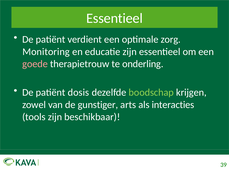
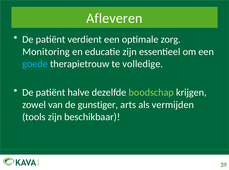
Essentieel at (114, 18): Essentieel -> Afleveren
goede colour: pink -> light blue
onderling: onderling -> volledige
dosis: dosis -> halve
interacties: interacties -> vermijden
